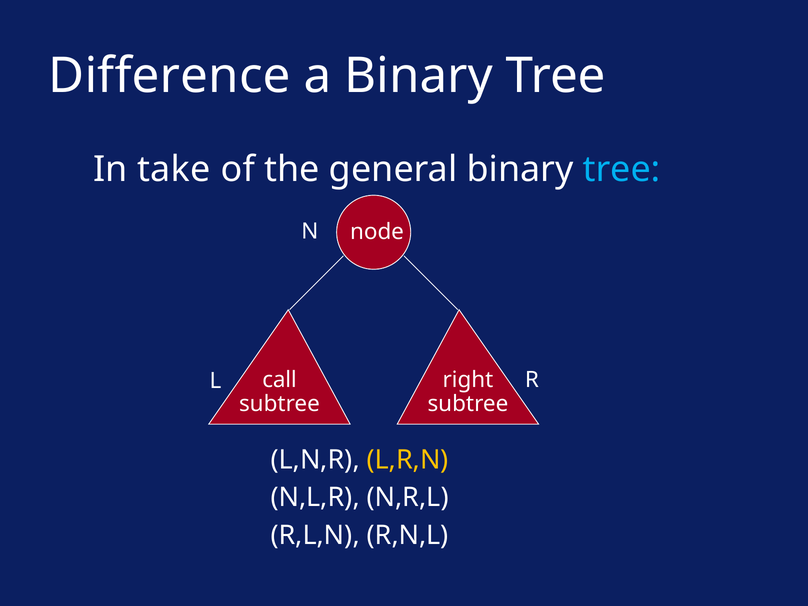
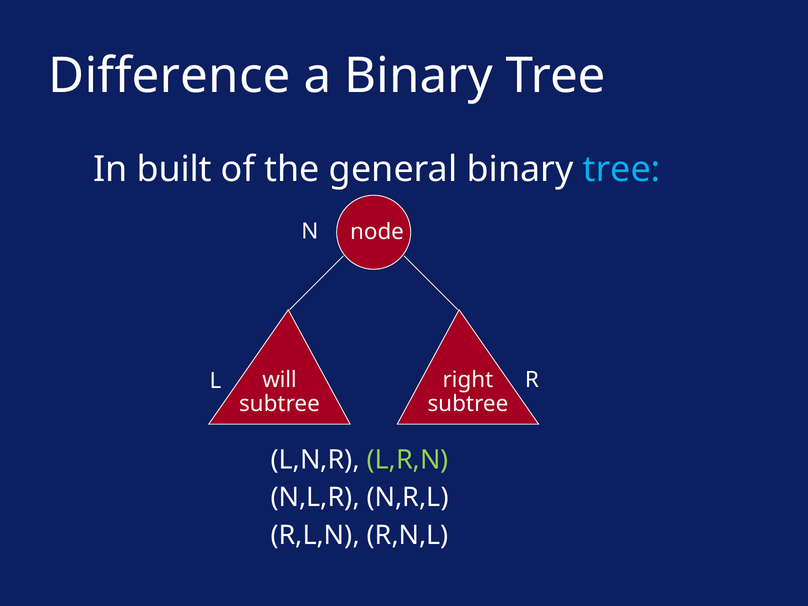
take: take -> built
call: call -> will
L,R,N colour: yellow -> light green
